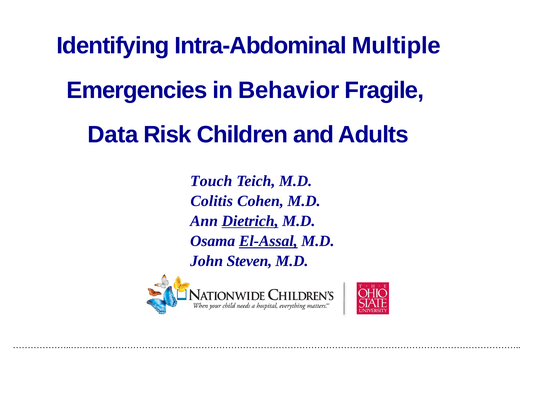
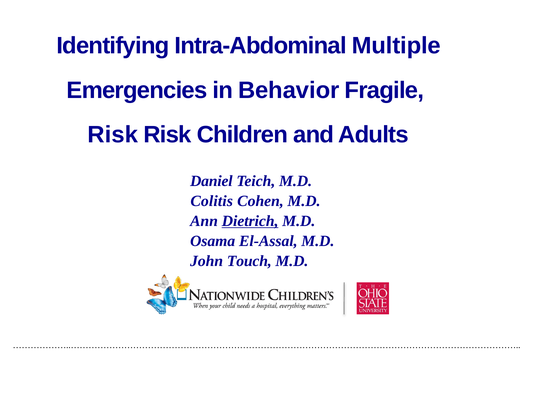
Data at (113, 135): Data -> Risk
Touch: Touch -> Daniel
El-Assal underline: present -> none
Steven: Steven -> Touch
